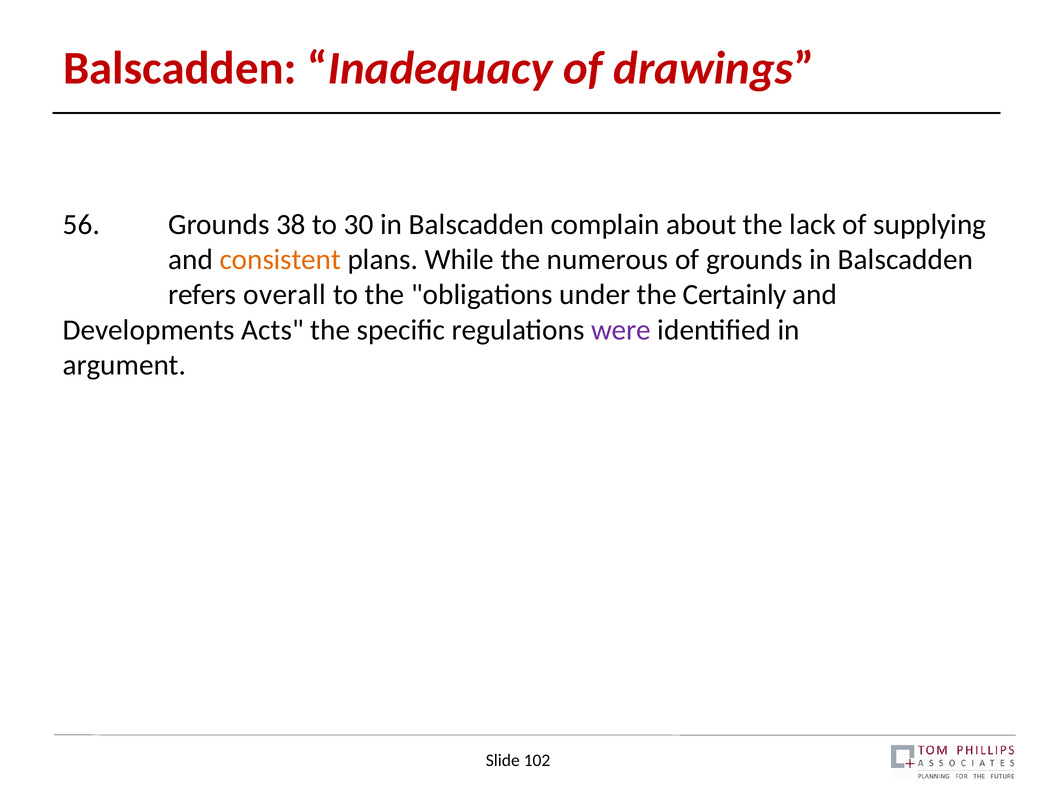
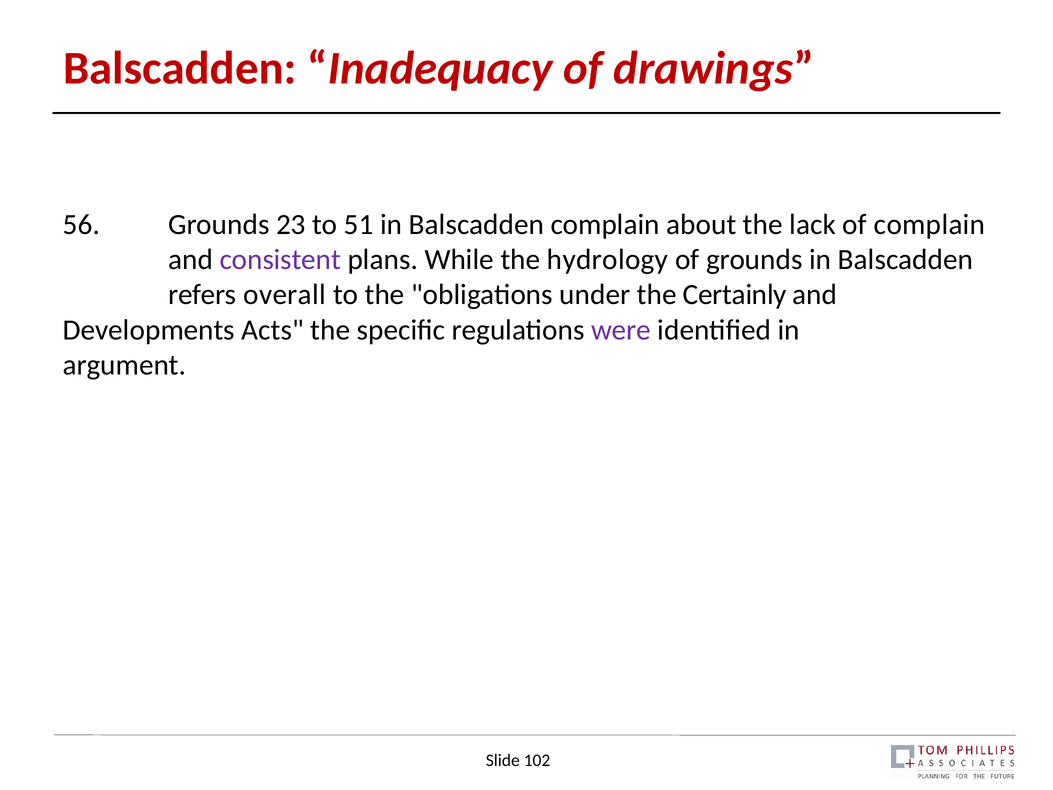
38: 38 -> 23
30: 30 -> 51
of supplying: supplying -> complain
consistent colour: orange -> purple
numerous: numerous -> hydrology
